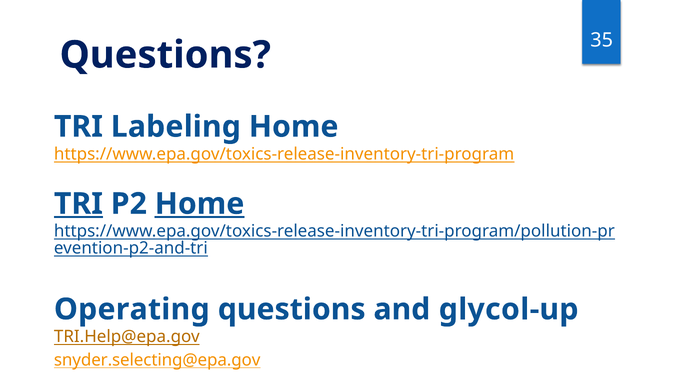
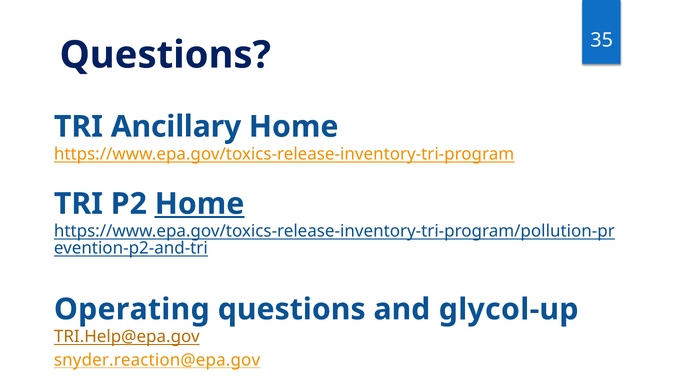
Labeling: Labeling -> Ancillary
TRI at (78, 204) underline: present -> none
snyder.selecting@epa.gov: snyder.selecting@epa.gov -> snyder.reaction@epa.gov
